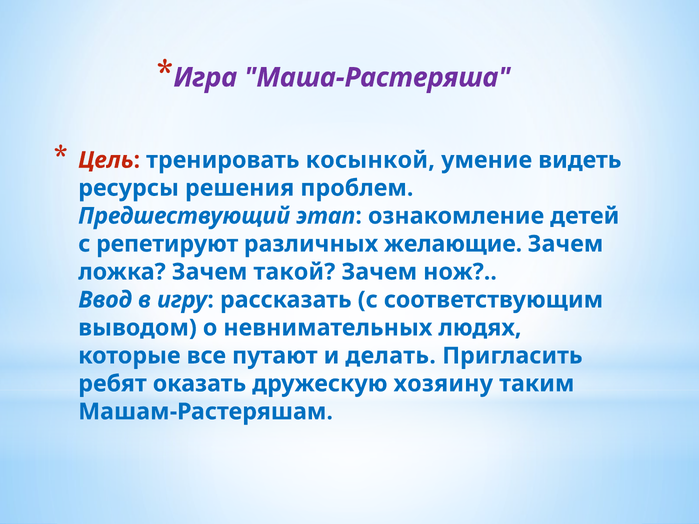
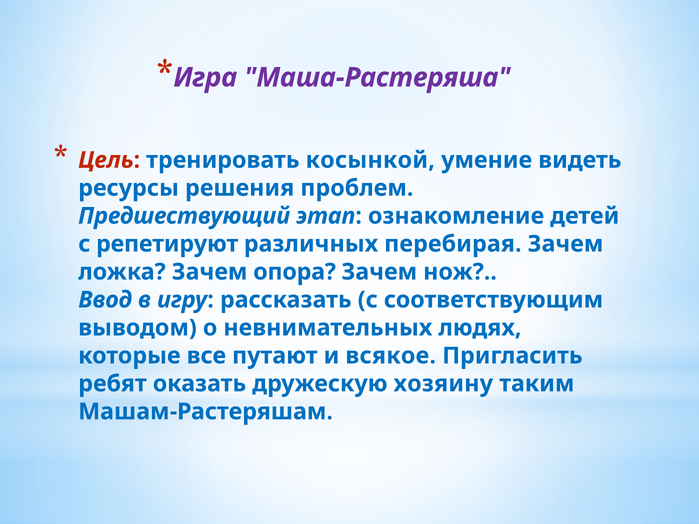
желающие: желающие -> перебирая
такой: такой -> опора
делать: делать -> всякое
